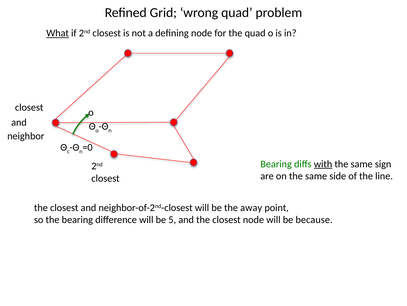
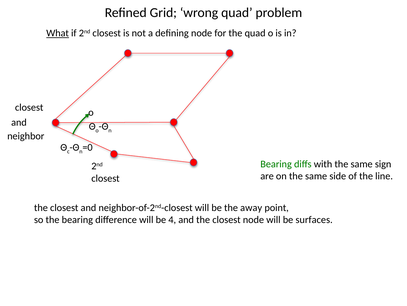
with underline: present -> none
5: 5 -> 4
because: because -> surfaces
